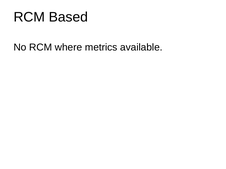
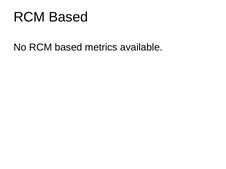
No RCM where: where -> based
